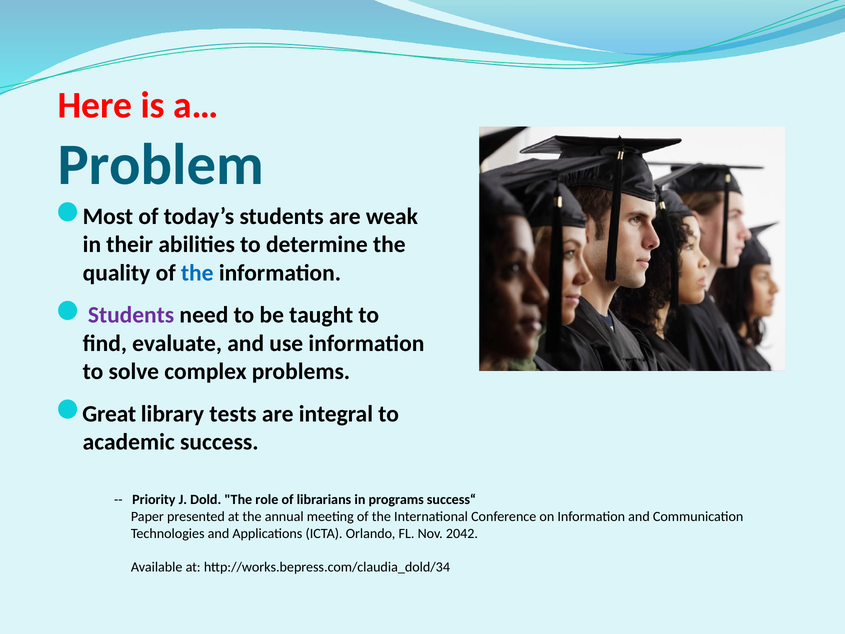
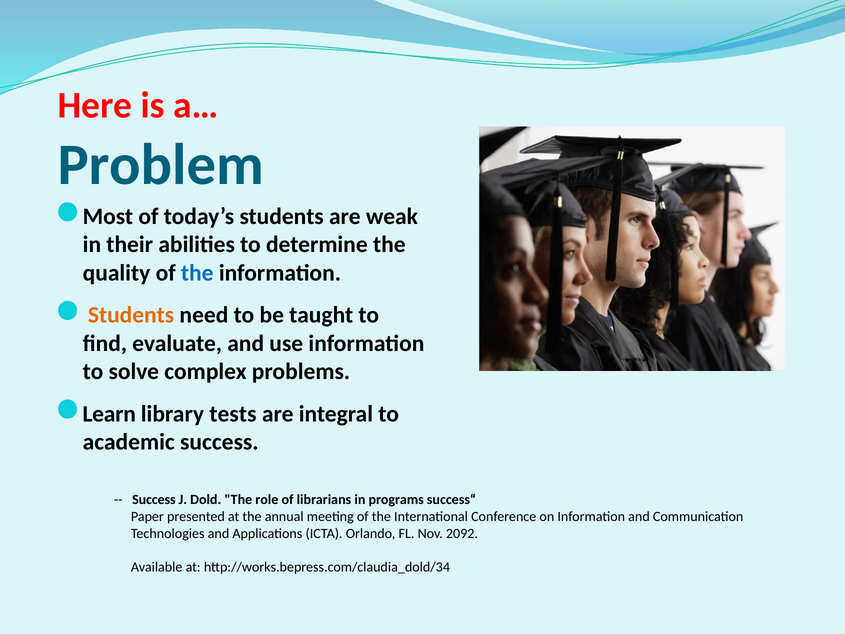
Students at (131, 315) colour: purple -> orange
Great: Great -> Learn
Priority at (154, 499): Priority -> Success
2042: 2042 -> 2092
